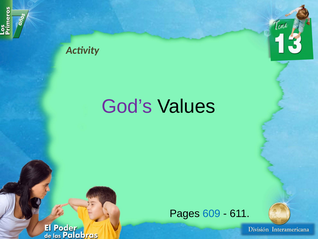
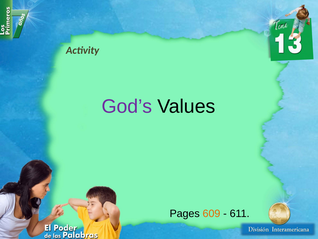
609 colour: blue -> orange
